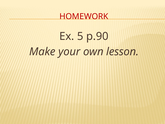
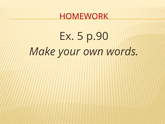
lesson: lesson -> words
